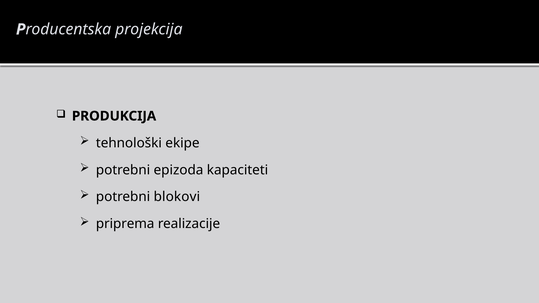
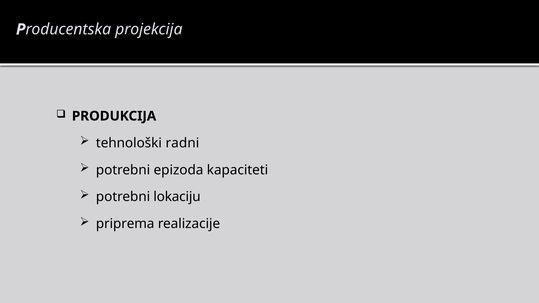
ekipe: ekipe -> radni
blokovi: blokovi -> lokaciju
